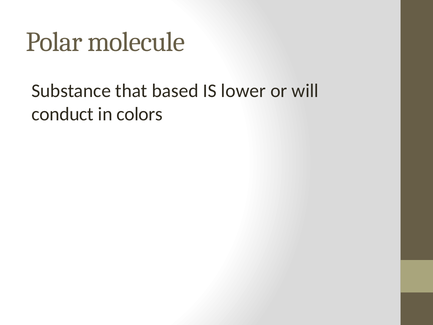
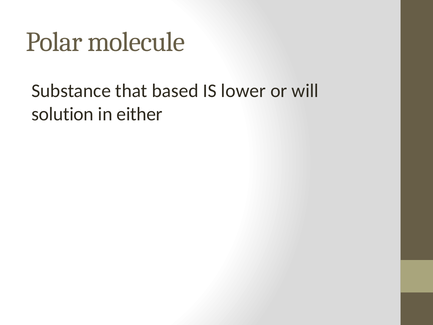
conduct: conduct -> solution
colors: colors -> either
